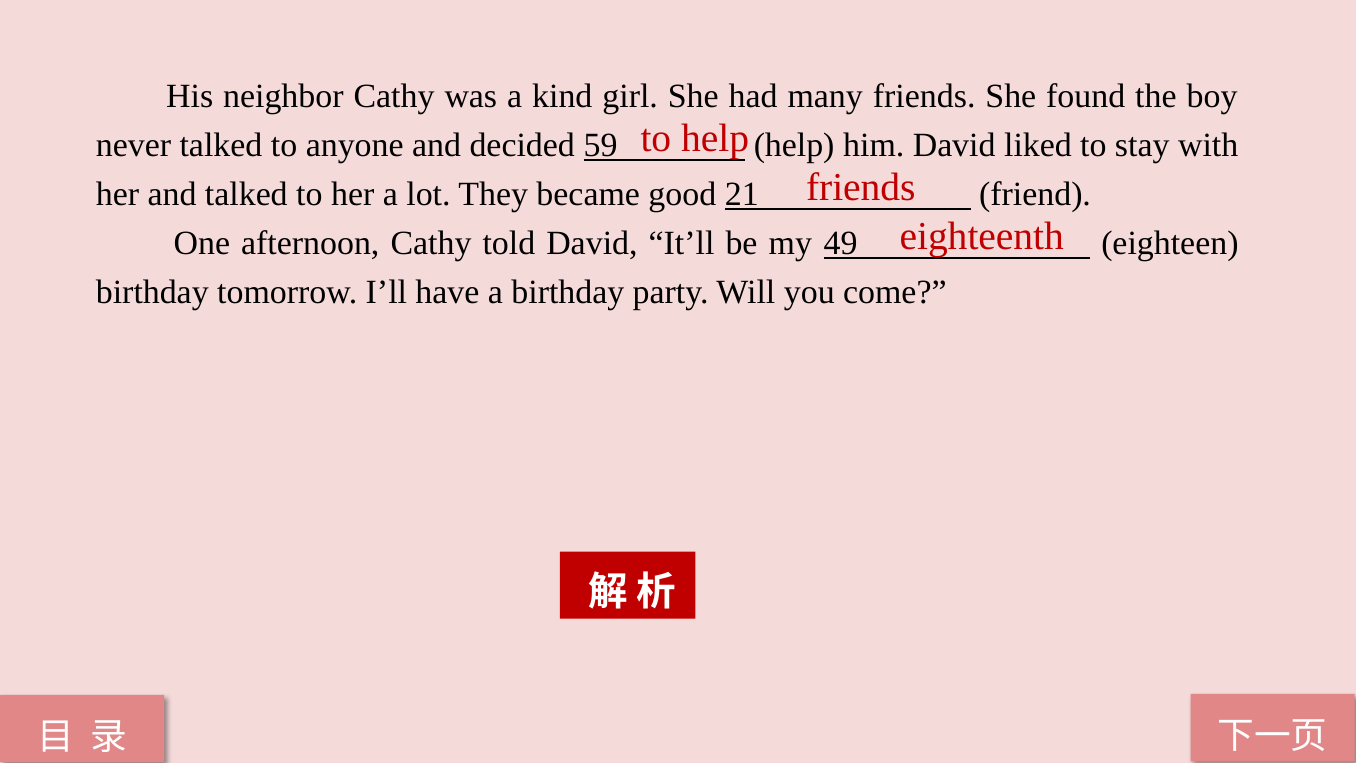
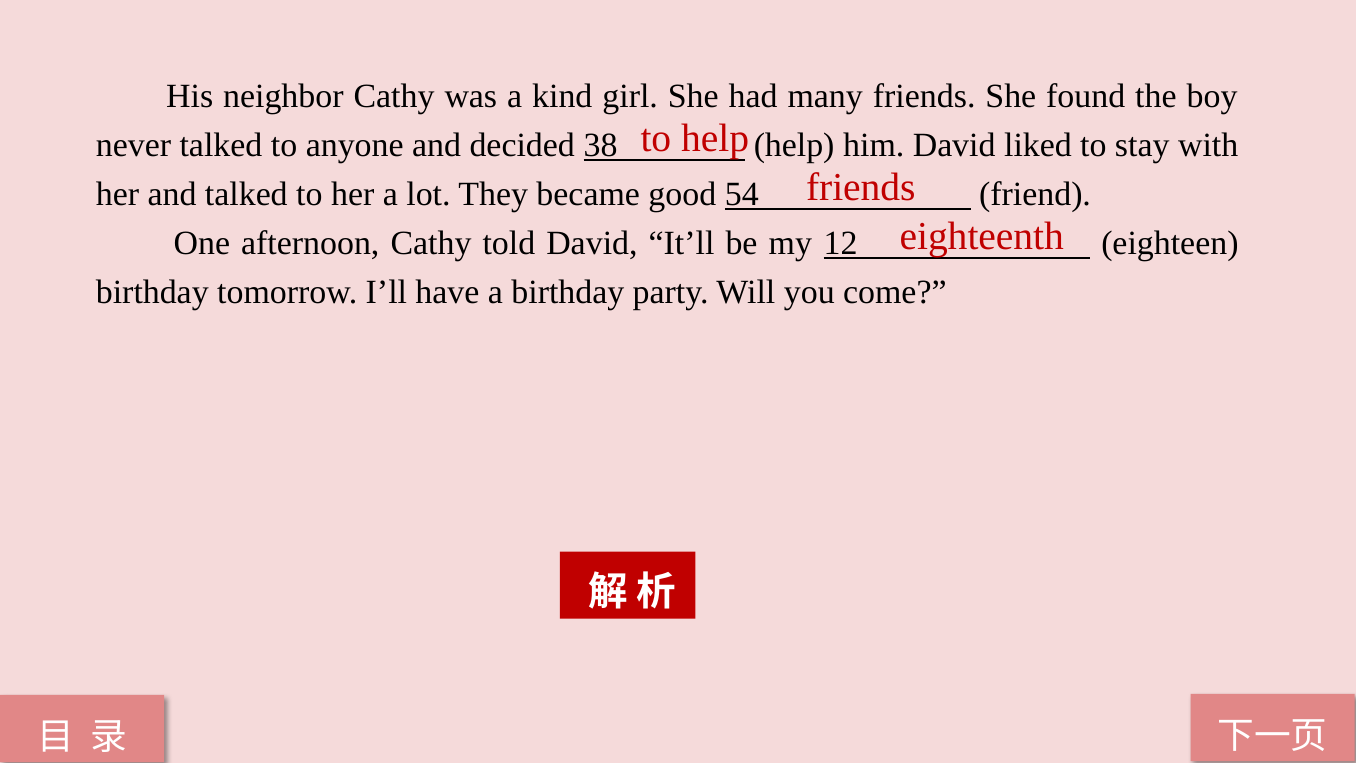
59: 59 -> 38
21: 21 -> 54
49: 49 -> 12
